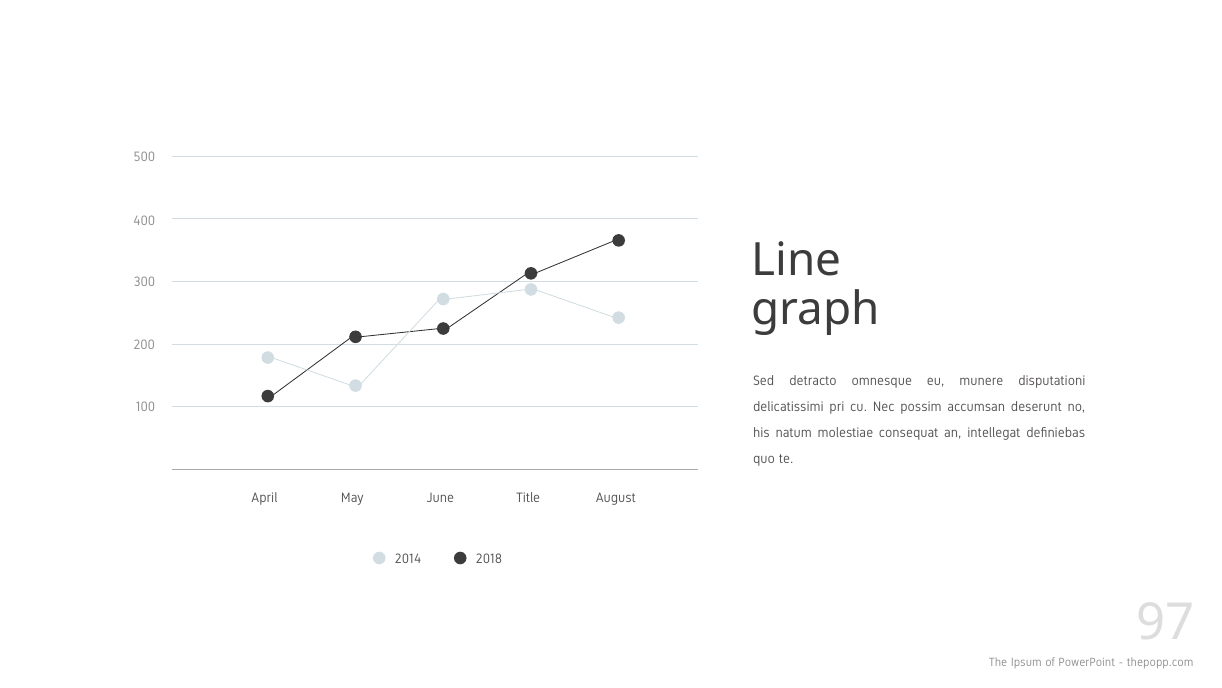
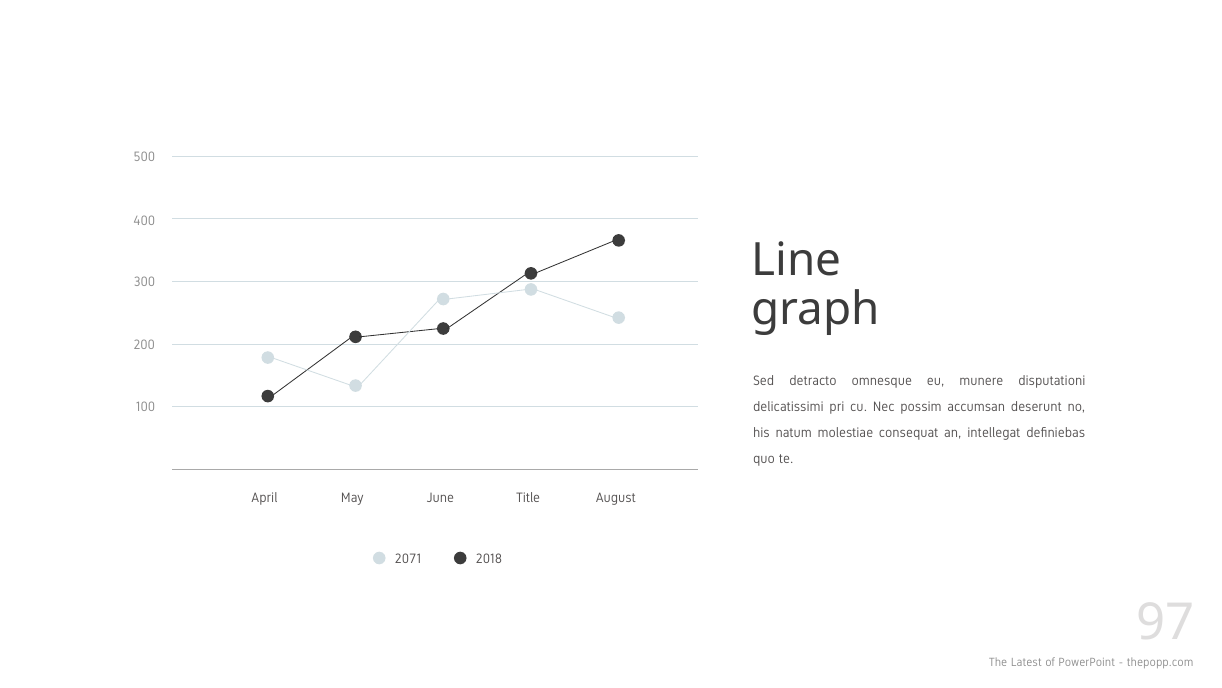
2014: 2014 -> 2071
Ipsum: Ipsum -> Latest
